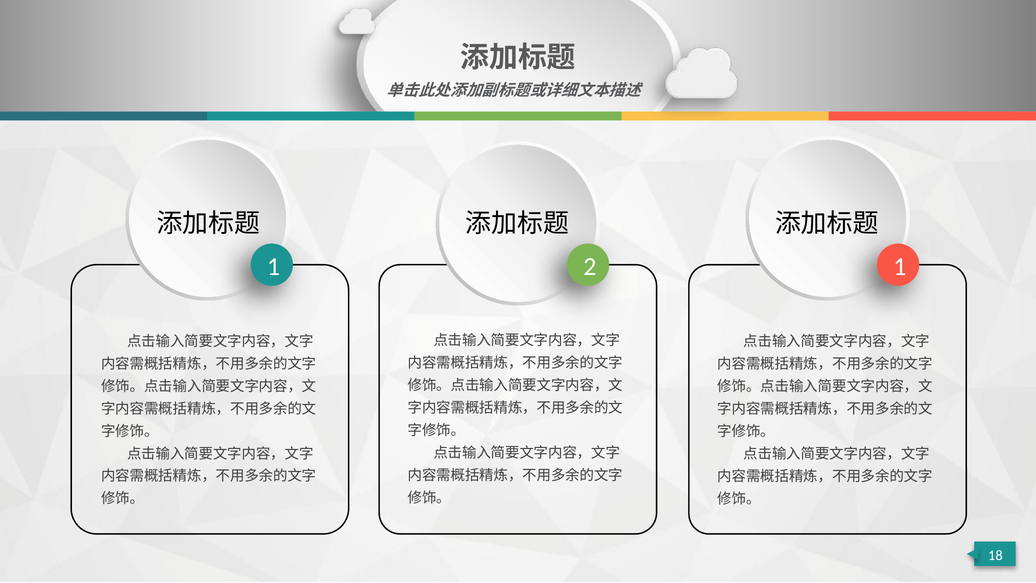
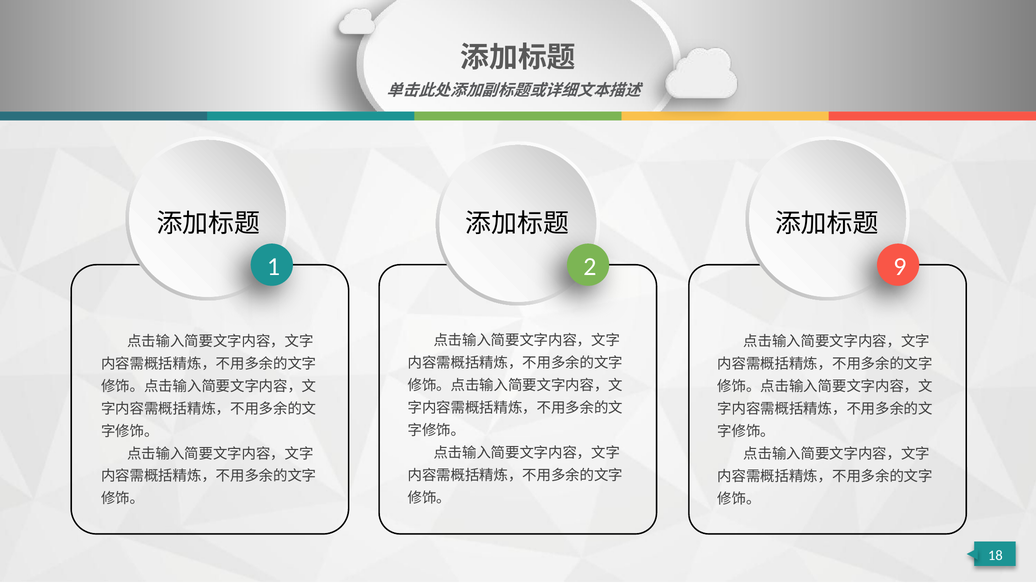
2 1: 1 -> 9
